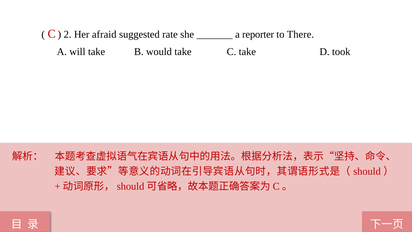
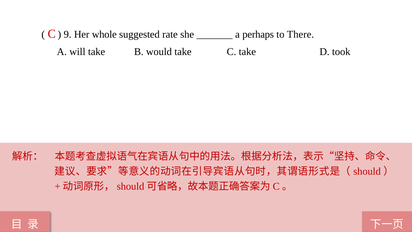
2: 2 -> 9
afraid: afraid -> whole
reporter: reporter -> perhaps
